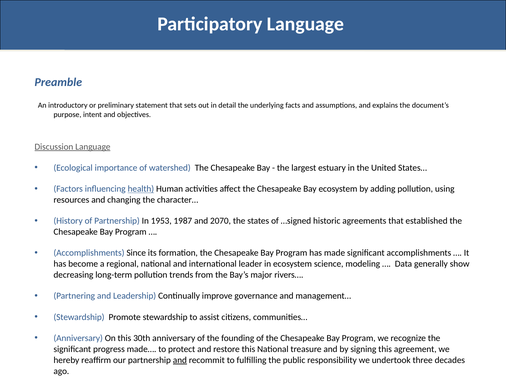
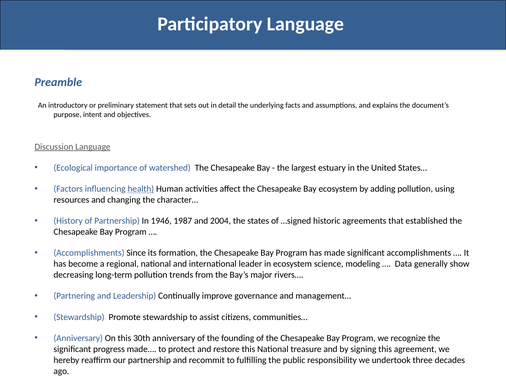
1953: 1953 -> 1946
2070: 2070 -> 2004
and at (180, 361) underline: present -> none
